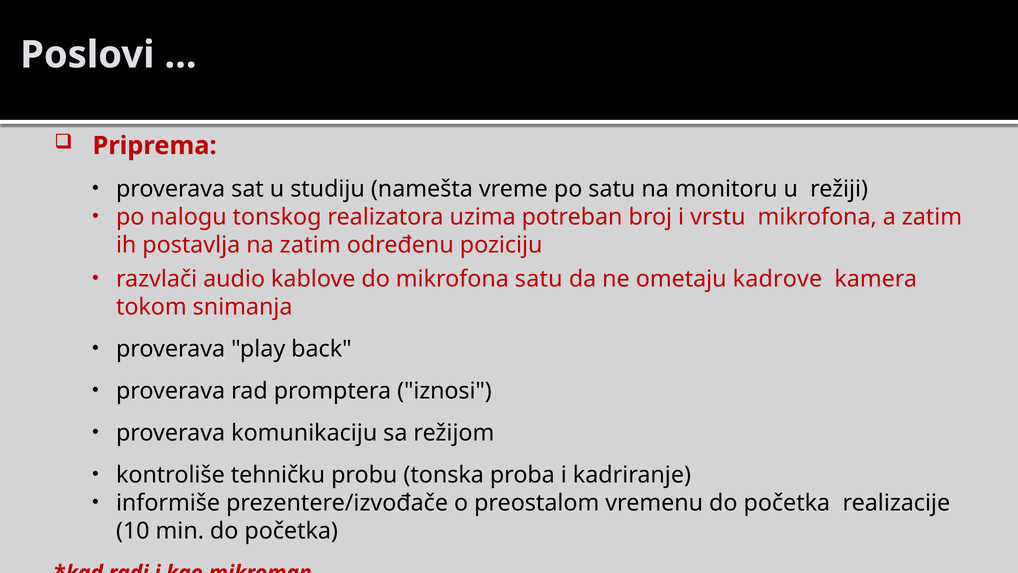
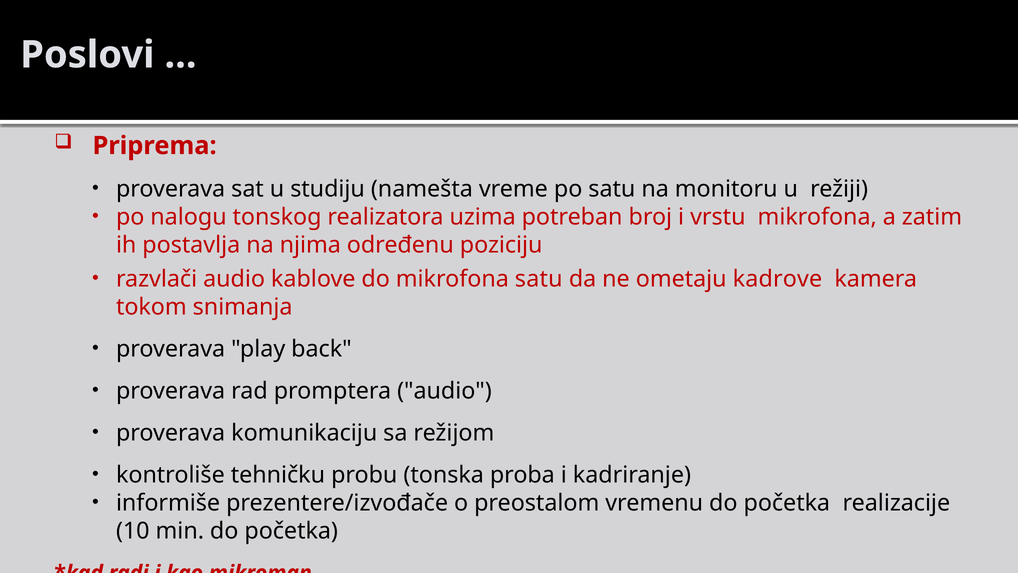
na zatim: zatim -> njima
promptera iznosi: iznosi -> audio
